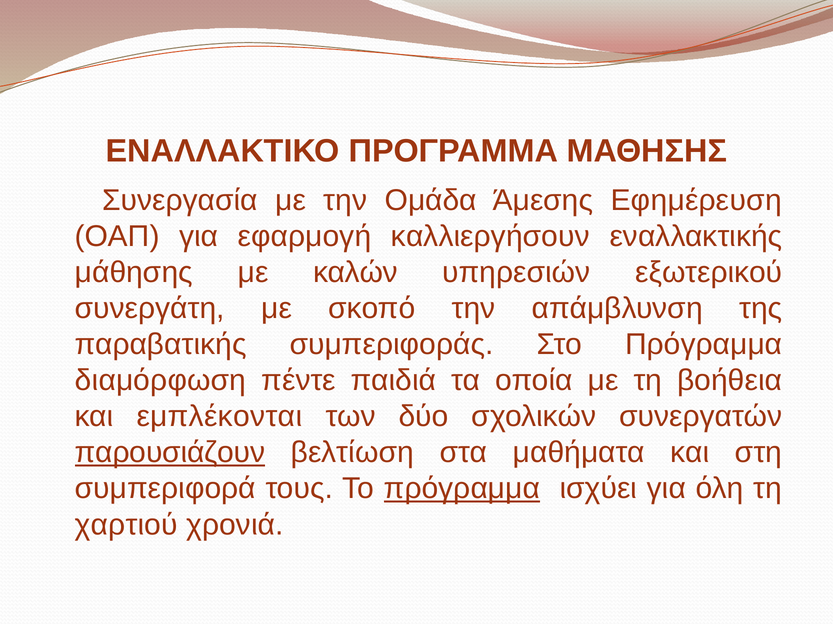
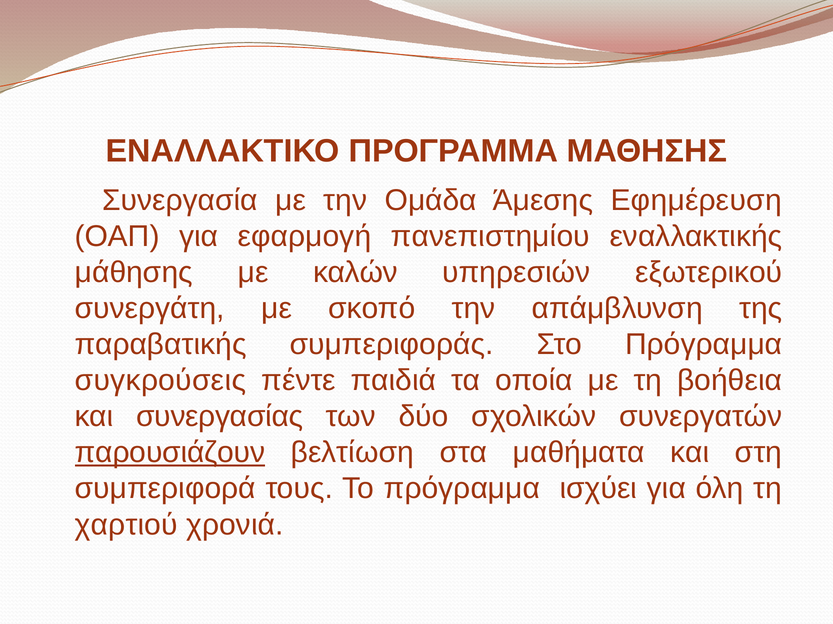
καλλιεργήσουν: καλλιεργήσουν -> πανεπιστημίου
διαμόρφωση: διαμόρφωση -> συγκρούσεις
εμπλέκονται: εμπλέκονται -> συνεργασίας
πρόγραμμα at (462, 489) underline: present -> none
